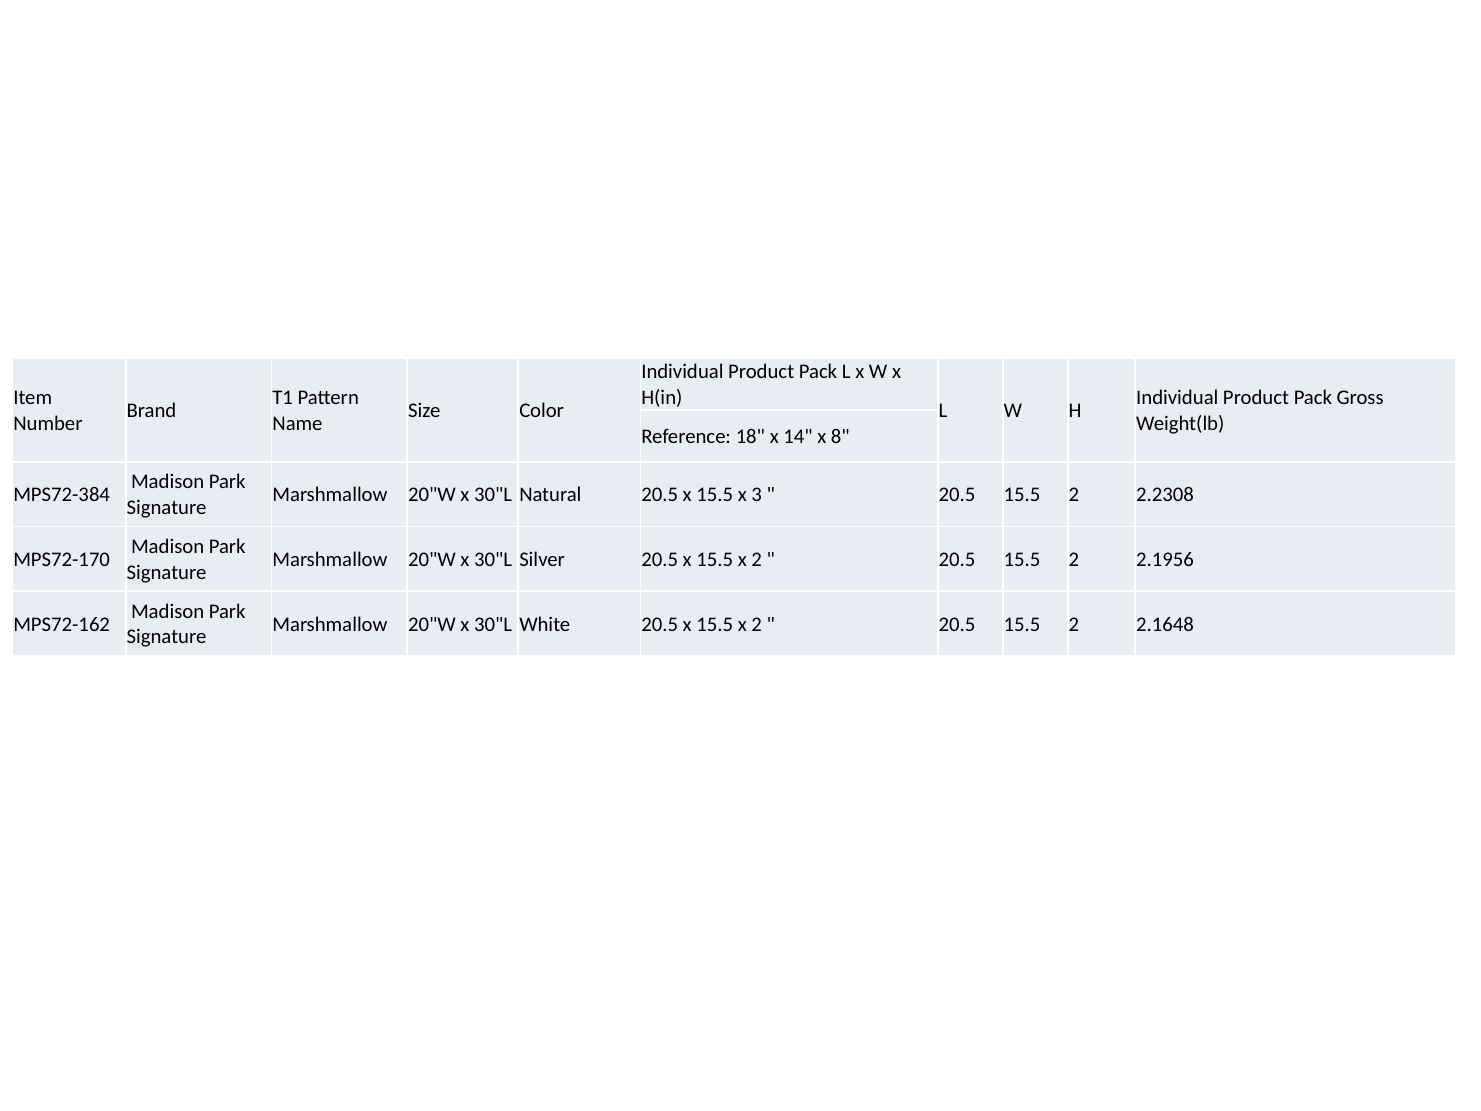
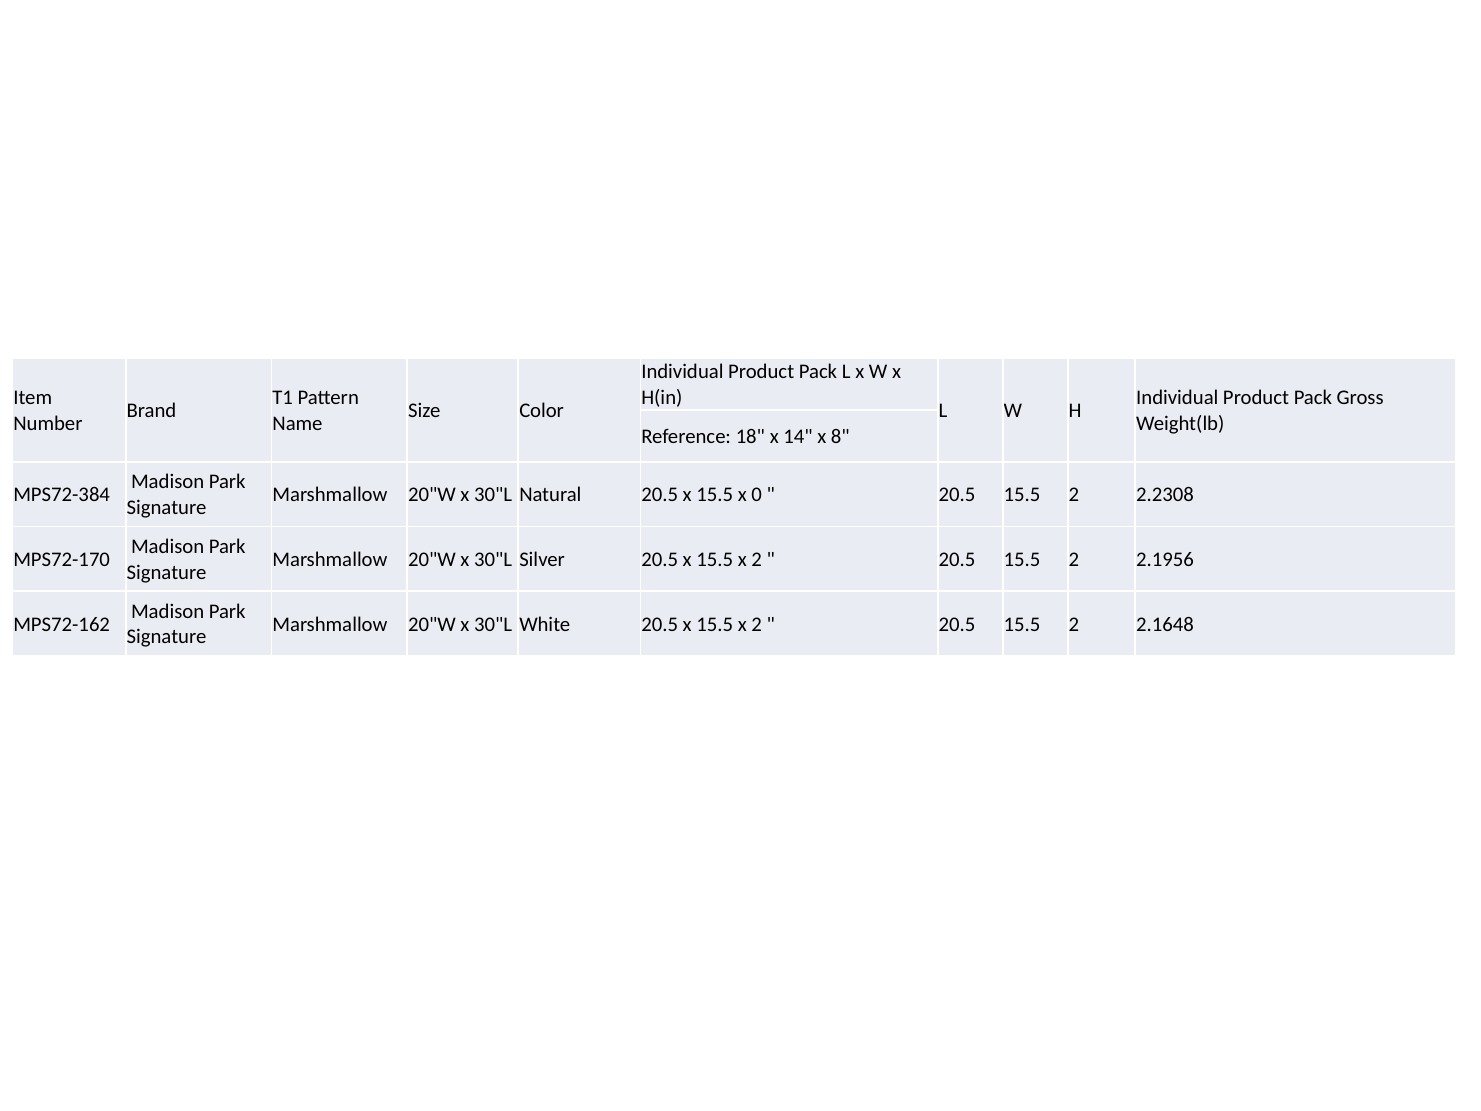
3: 3 -> 0
